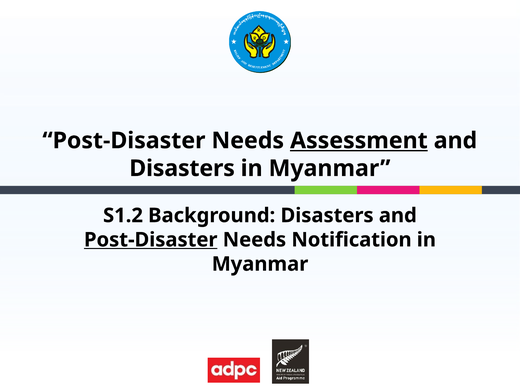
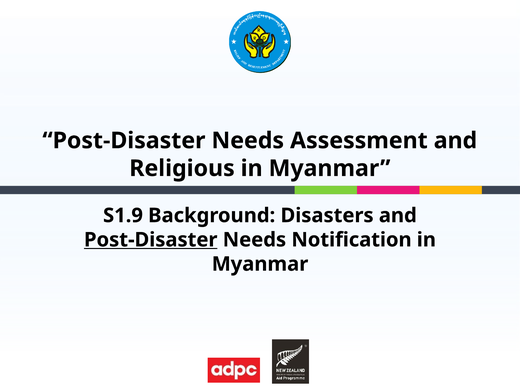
Assessment underline: present -> none
Disasters at (182, 168): Disasters -> Religious
S1.2: S1.2 -> S1.9
